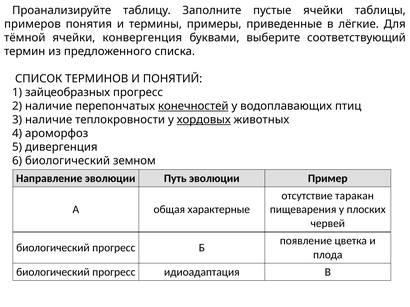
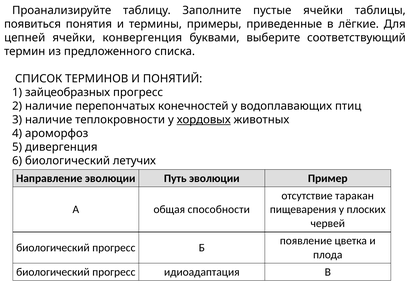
примеров: примеров -> появиться
тёмной: тёмной -> цепней
конечностей underline: present -> none
земном: земном -> летучих
характерные: характерные -> способности
